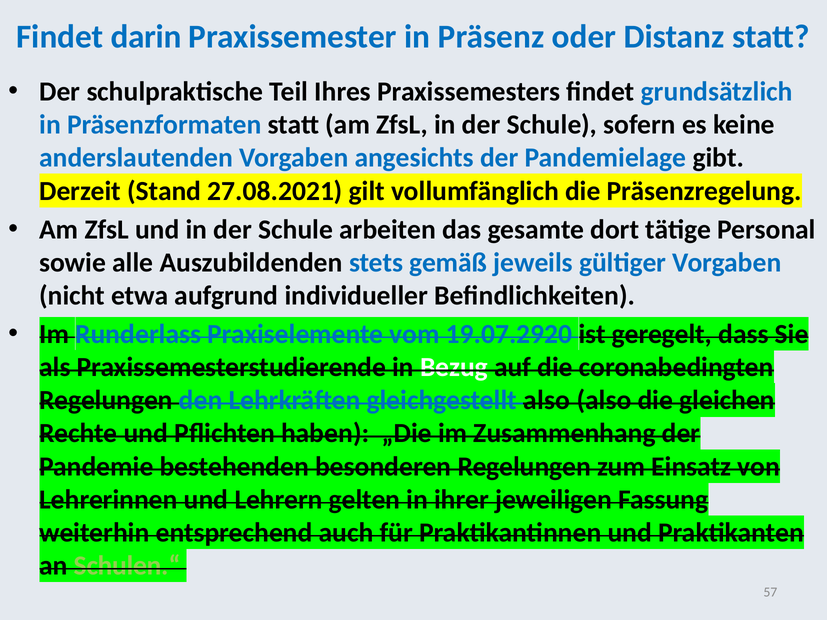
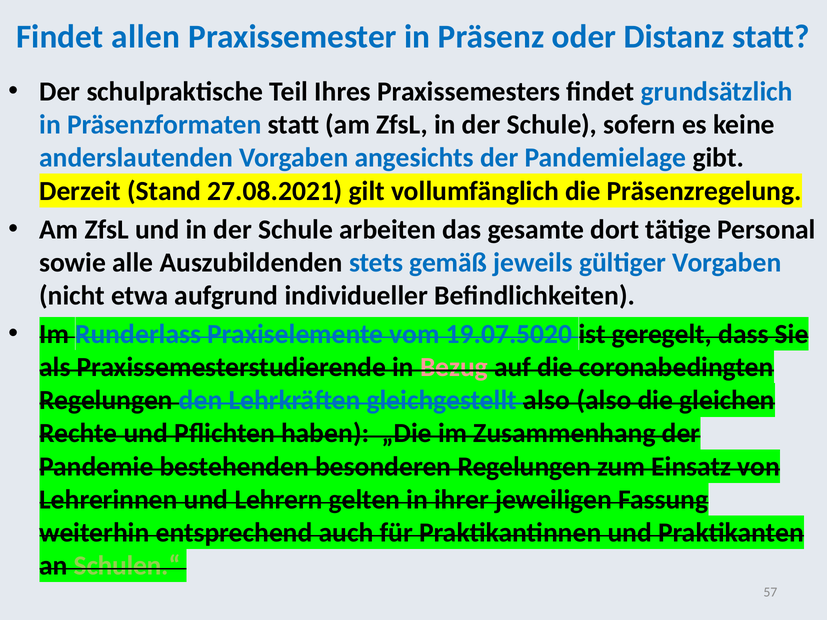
darin: darin -> allen
19.07.2920: 19.07.2920 -> 19.07.5020
Bezug colour: white -> pink
